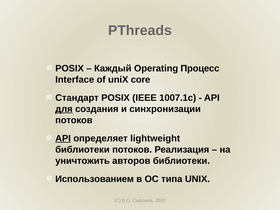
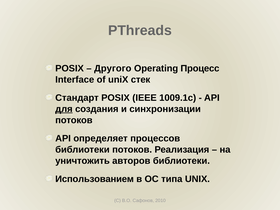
Каждый: Каждый -> Другого
core: core -> стек
1007.1c: 1007.1c -> 1009.1c
API at (63, 138) underline: present -> none
lightweight: lightweight -> процессов
